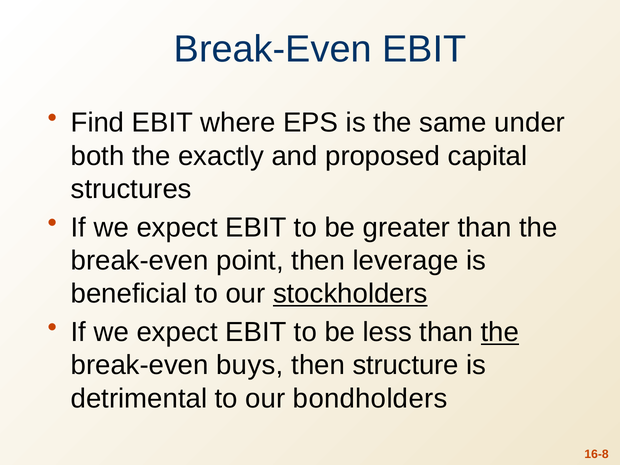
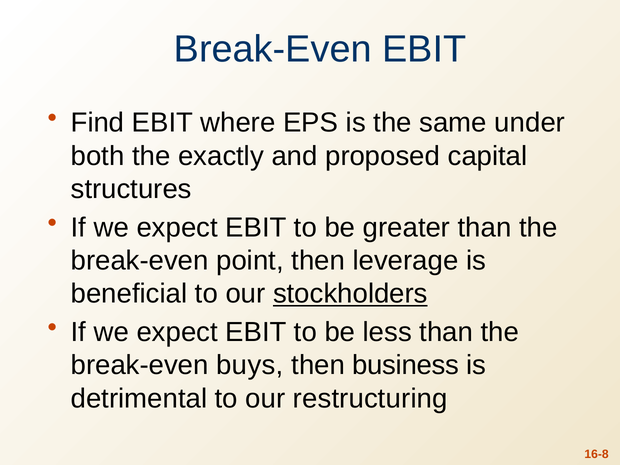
the at (500, 332) underline: present -> none
structure: structure -> business
bondholders: bondholders -> restructuring
